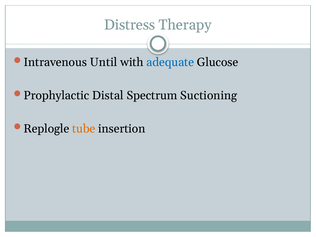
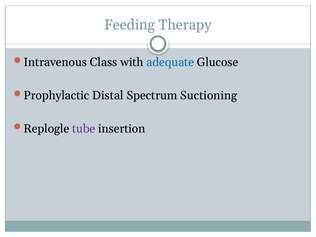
Distress: Distress -> Feeding
Until: Until -> Class
tube colour: orange -> purple
